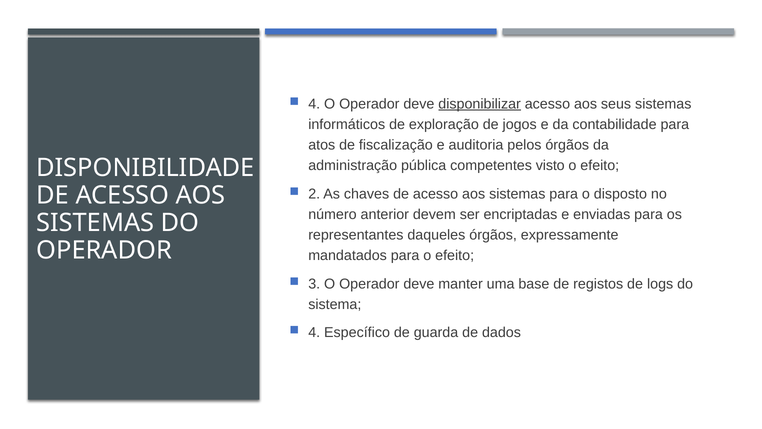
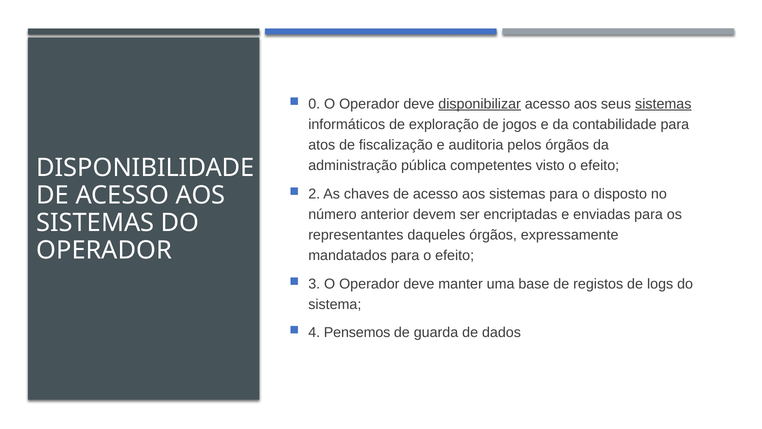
4 at (314, 104): 4 -> 0
sistemas at (663, 104) underline: none -> present
Específico: Específico -> Pensemos
